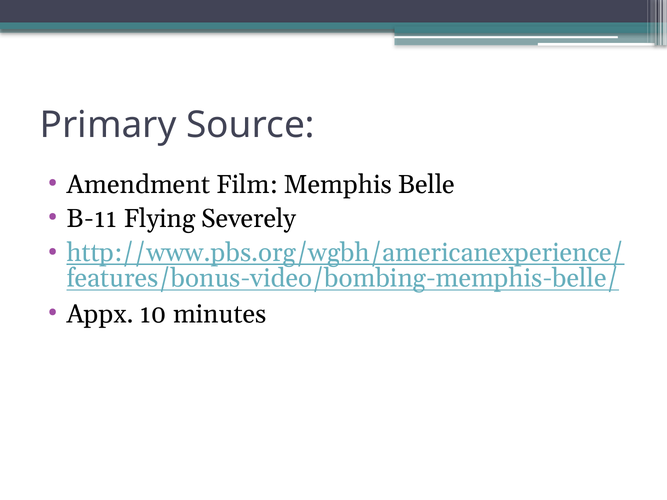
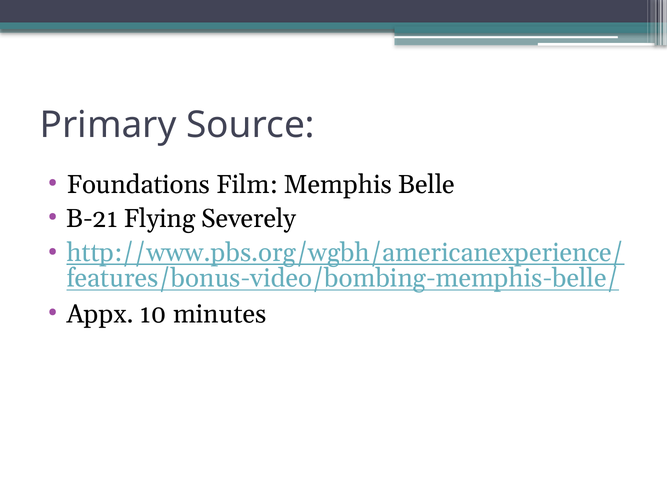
Amendment: Amendment -> Foundations
B-11: B-11 -> B-21
